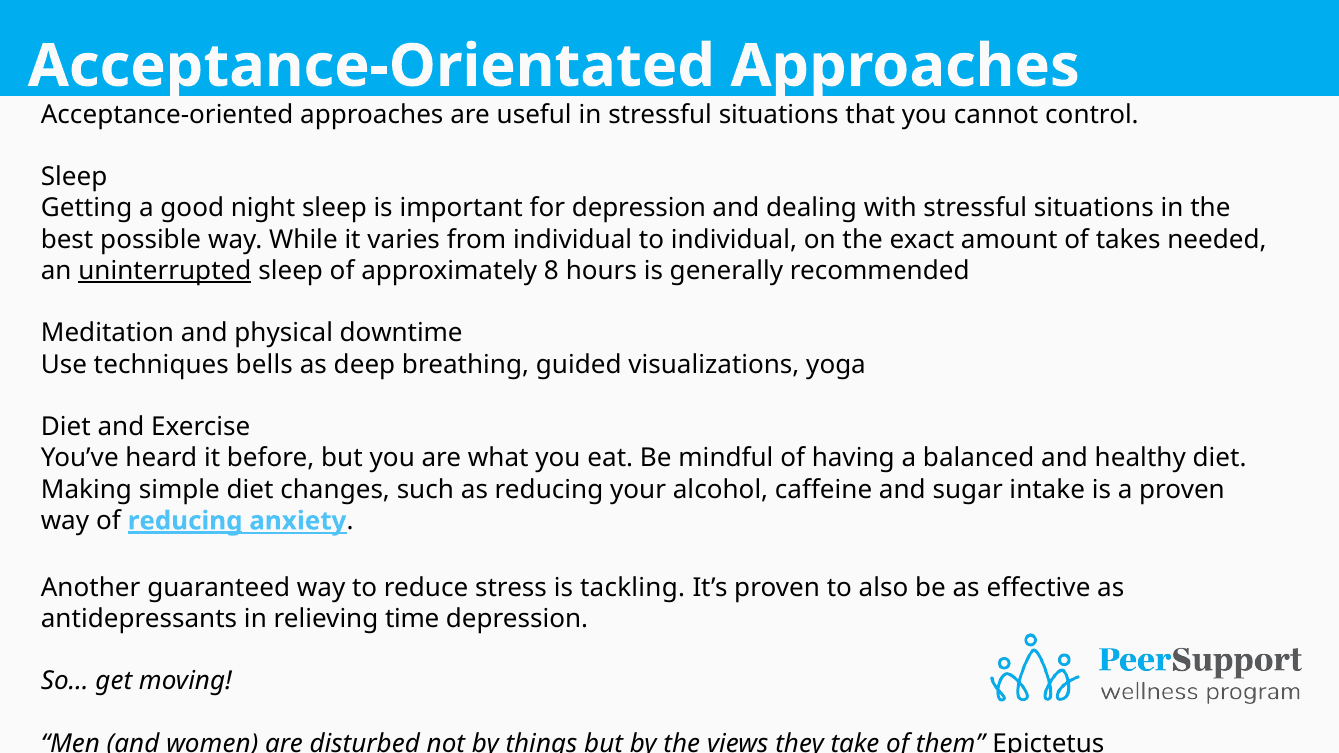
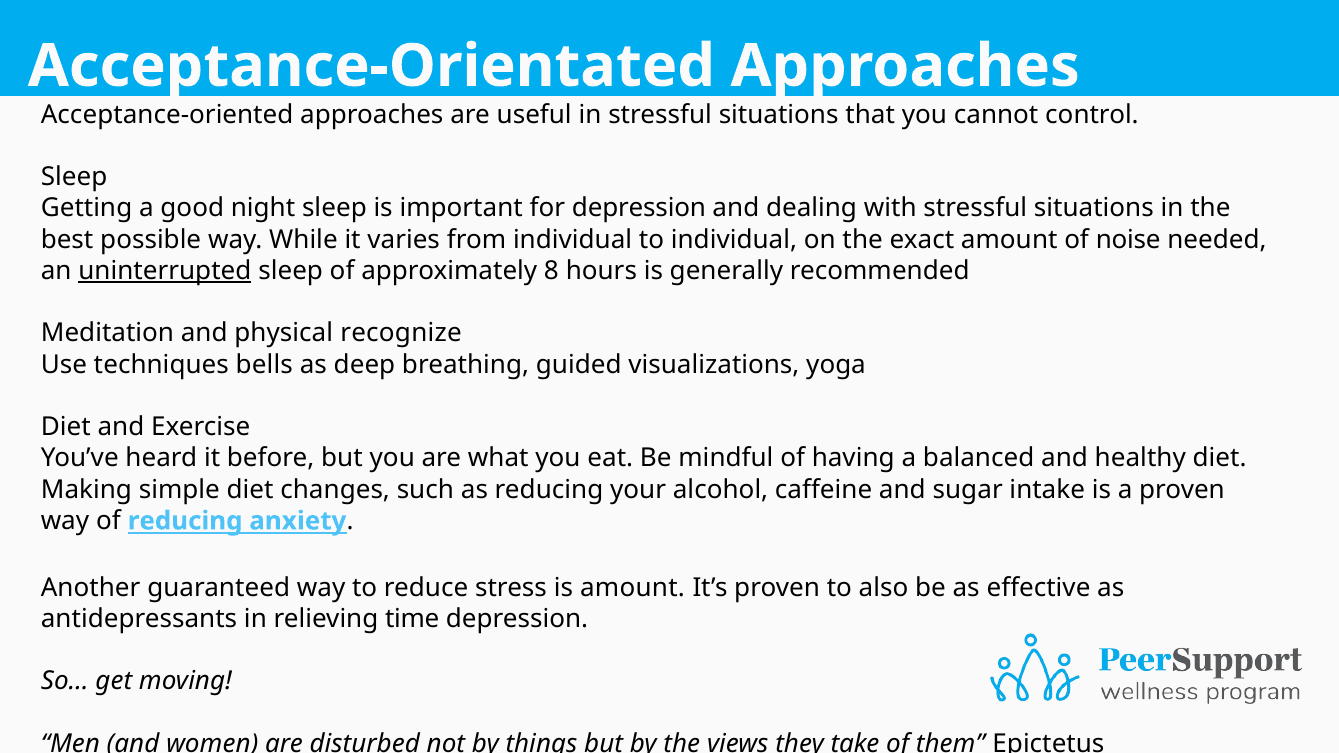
takes: takes -> noise
downtime: downtime -> recognize
reducing at (185, 521) underline: present -> none
is tackling: tackling -> amount
